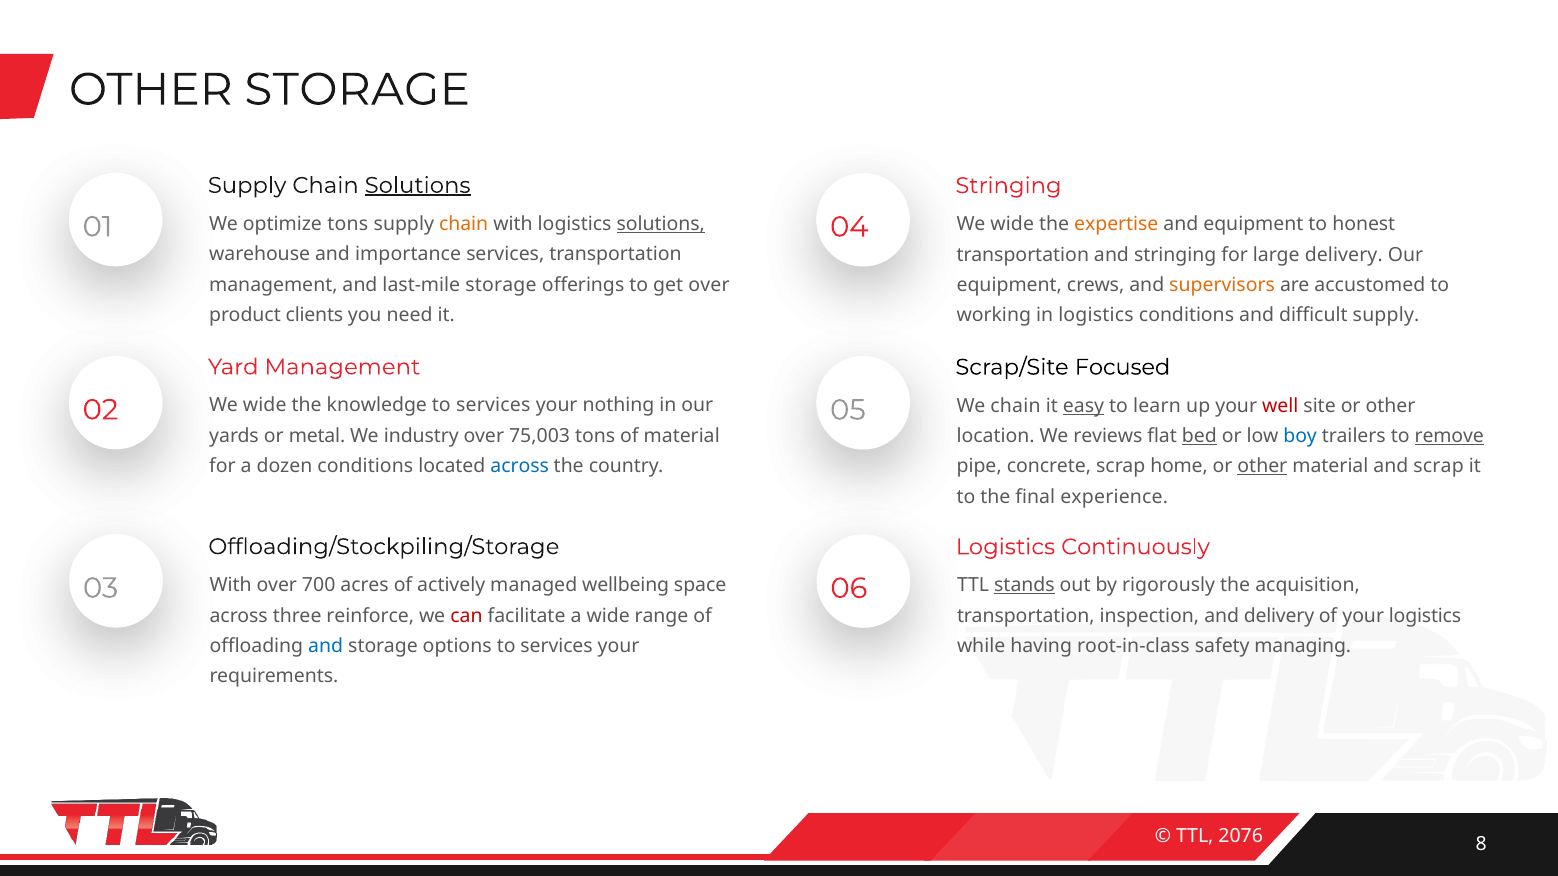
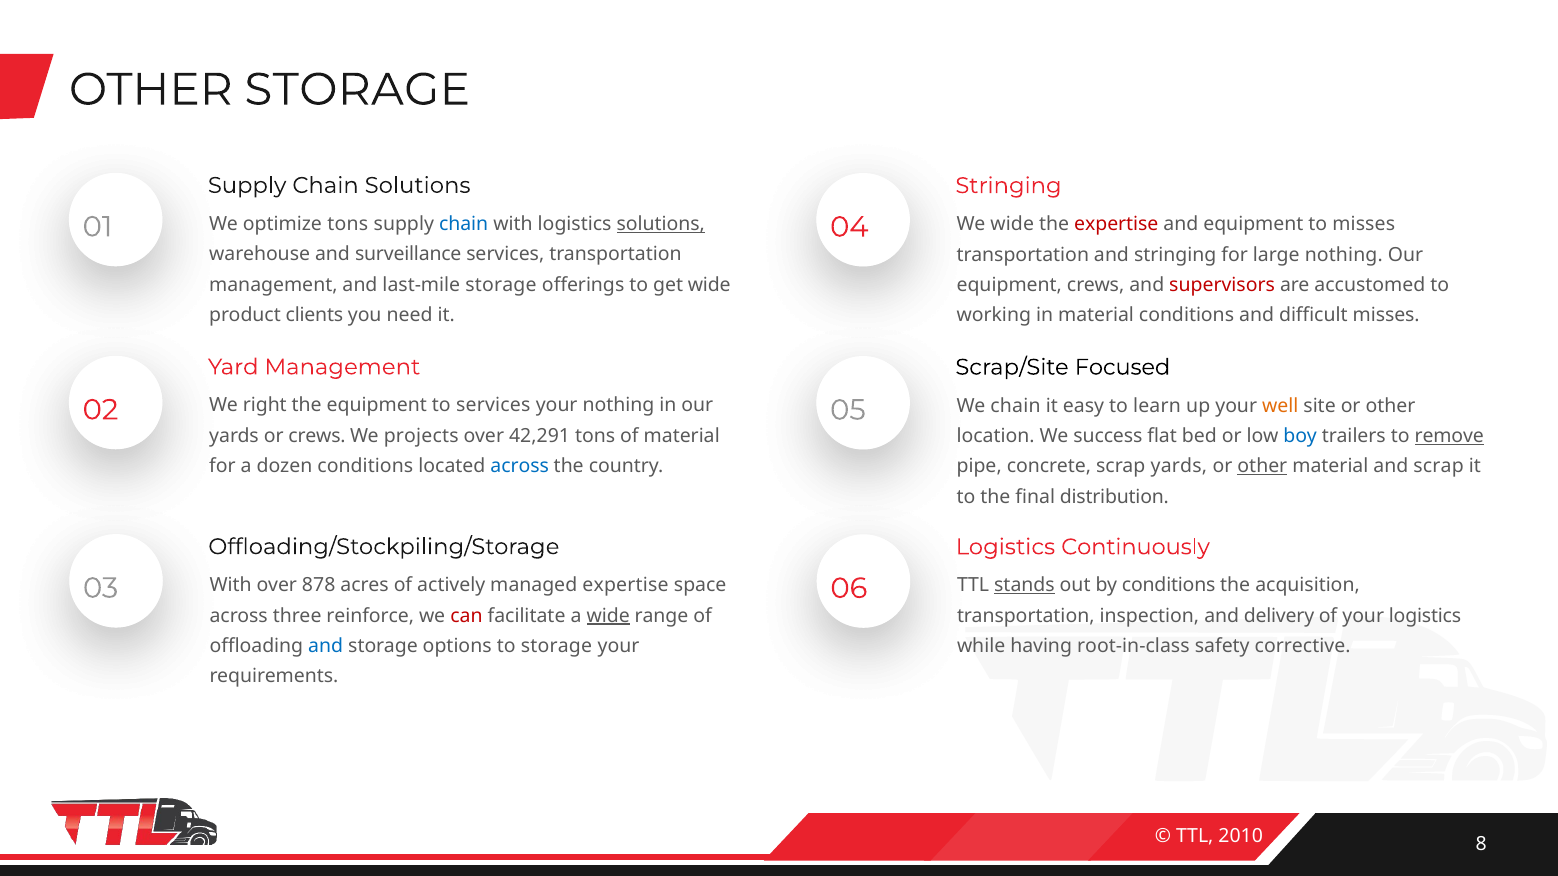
Solutions at (418, 185) underline: present -> none
chain at (464, 224) colour: orange -> blue
expertise at (1116, 224) colour: orange -> red
to honest: honest -> misses
importance: importance -> surveillance
large delivery: delivery -> nothing
get over: over -> wide
supervisors colour: orange -> red
in logistics: logistics -> material
difficult supply: supply -> misses
wide at (265, 406): wide -> right
the knowledge: knowledge -> equipment
easy underline: present -> none
well colour: red -> orange
or metal: metal -> crews
industry: industry -> projects
75,003: 75,003 -> 42,291
reviews: reviews -> success
bed underline: present -> none
scrap home: home -> yards
experience: experience -> distribution
700: 700 -> 878
managed wellbeing: wellbeing -> expertise
by rigorously: rigorously -> conditions
wide at (608, 616) underline: none -> present
options to services: services -> storage
managing: managing -> corrective
2076: 2076 -> 2010
